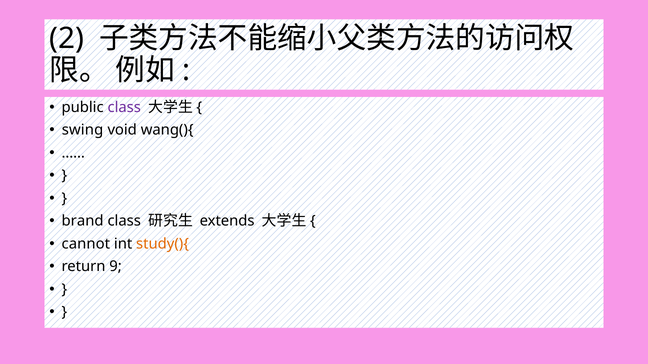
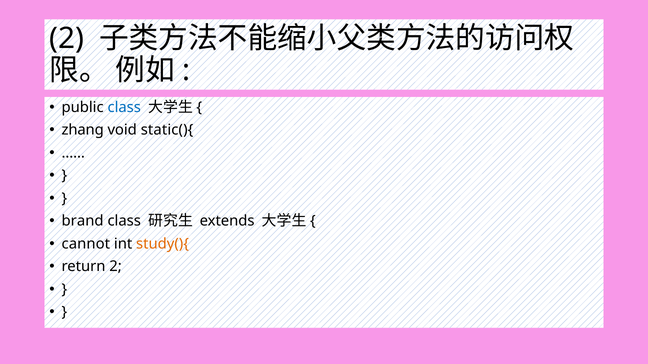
class at (124, 107) colour: purple -> blue
swing: swing -> zhang
wang(){: wang(){ -> static(){
return 9: 9 -> 2
